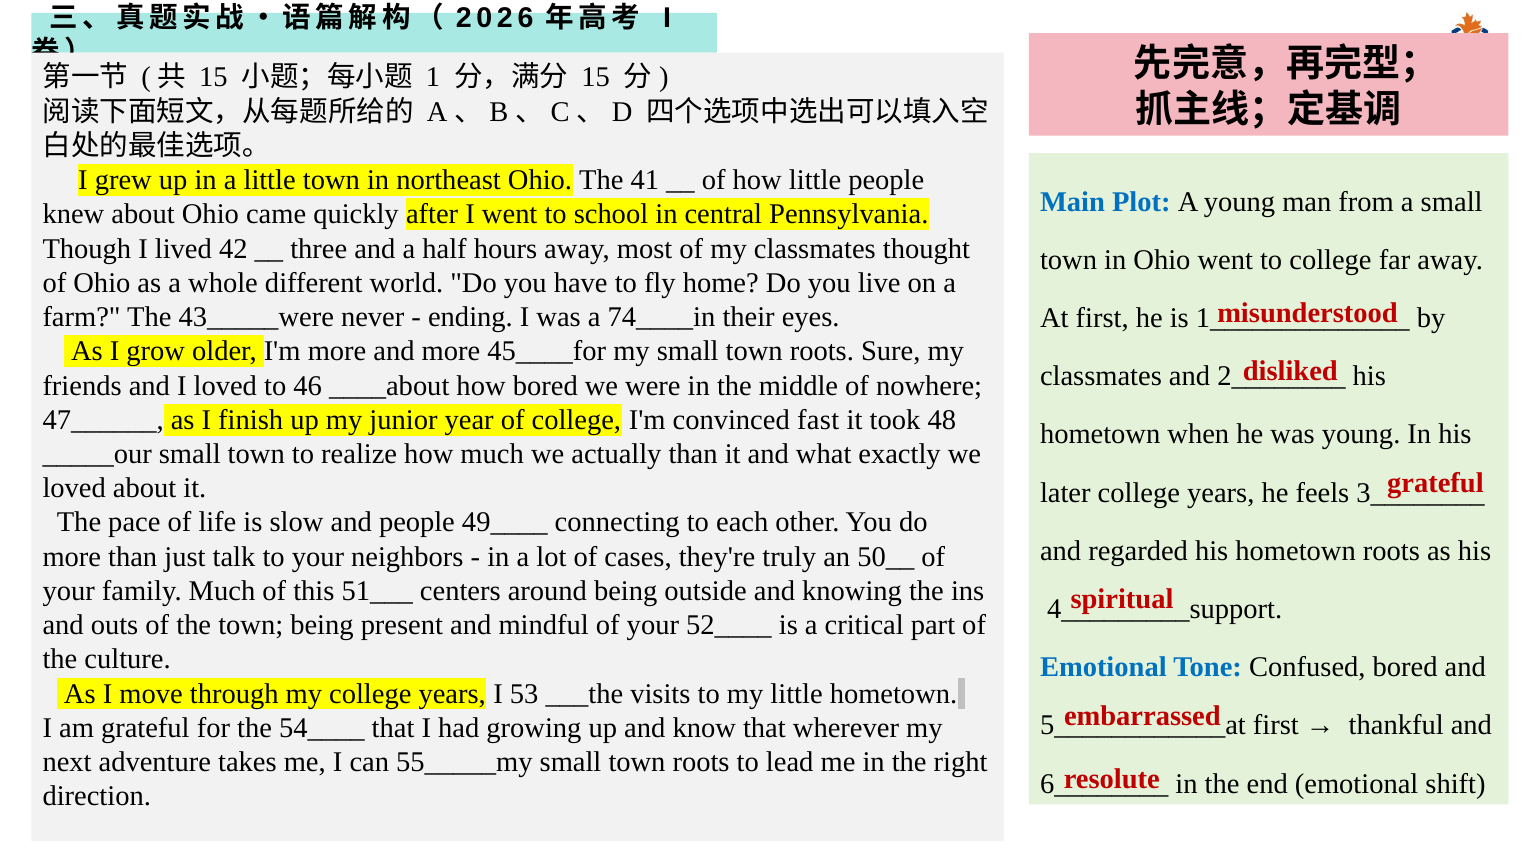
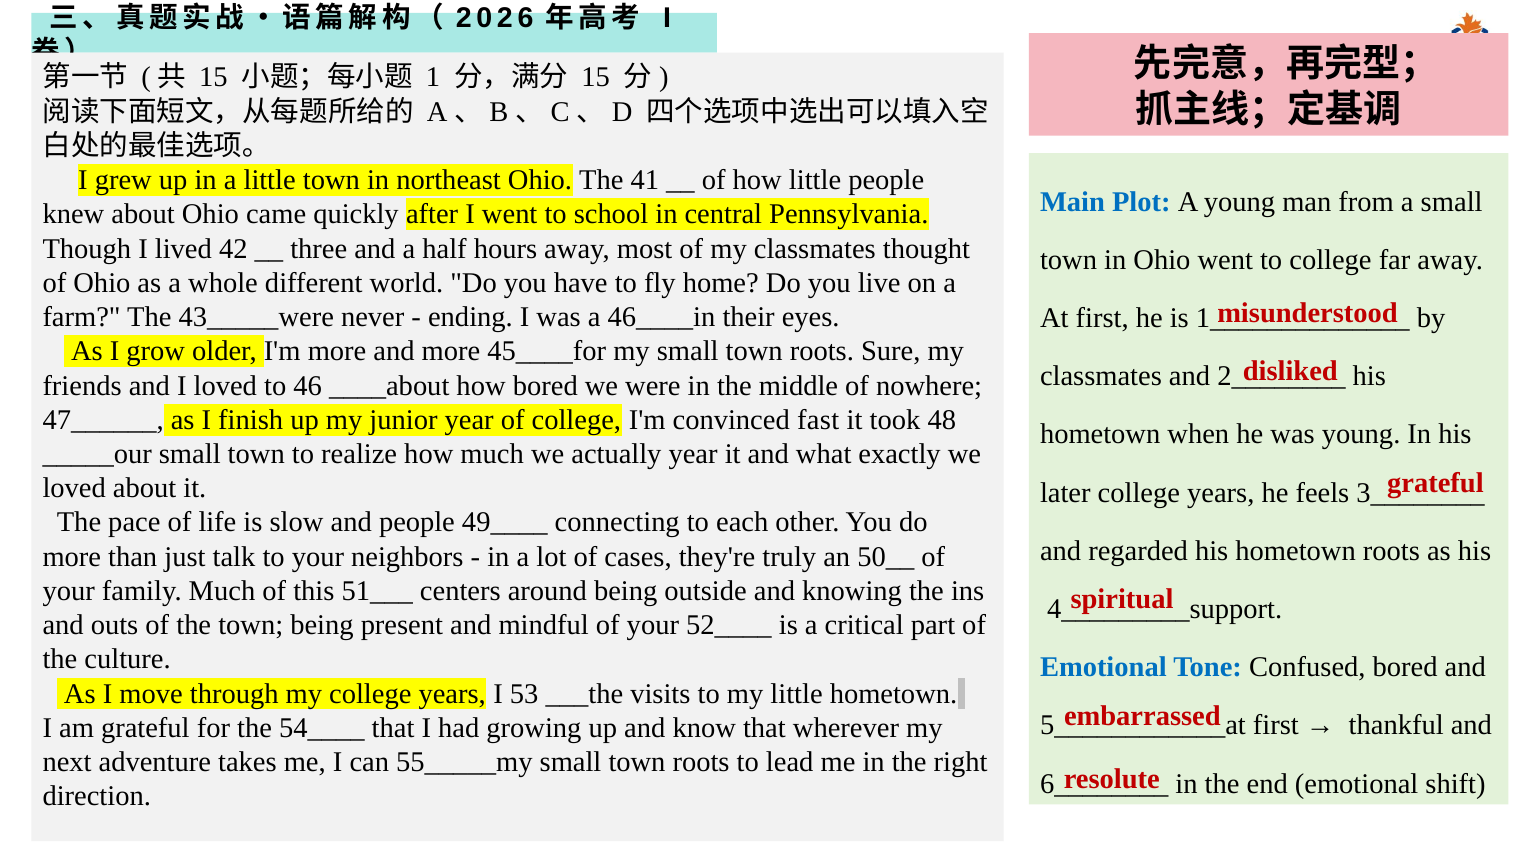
74____in: 74____in -> 46____in
actually than: than -> year
